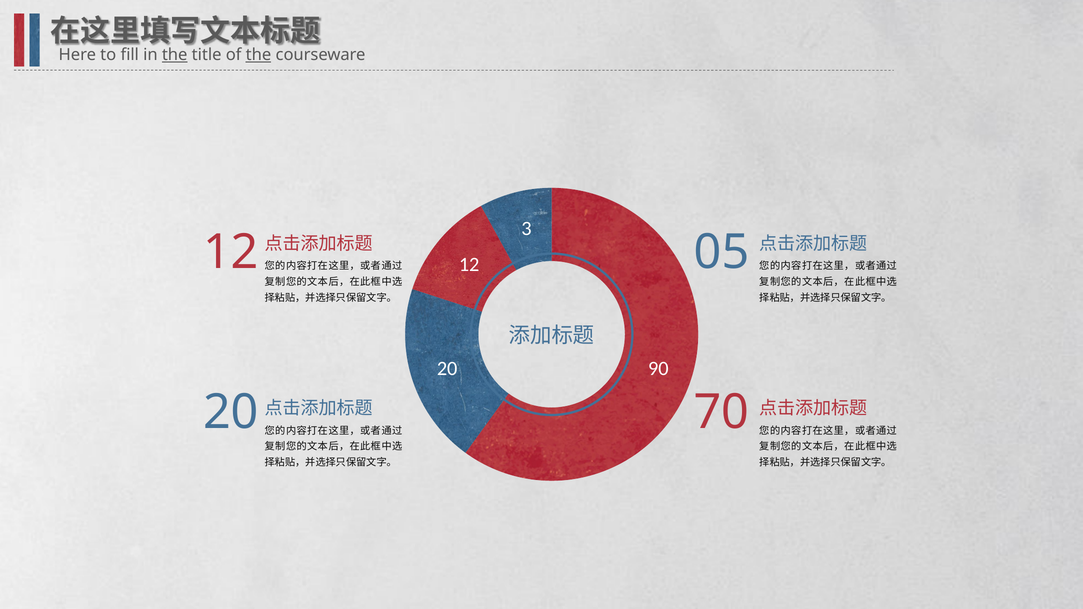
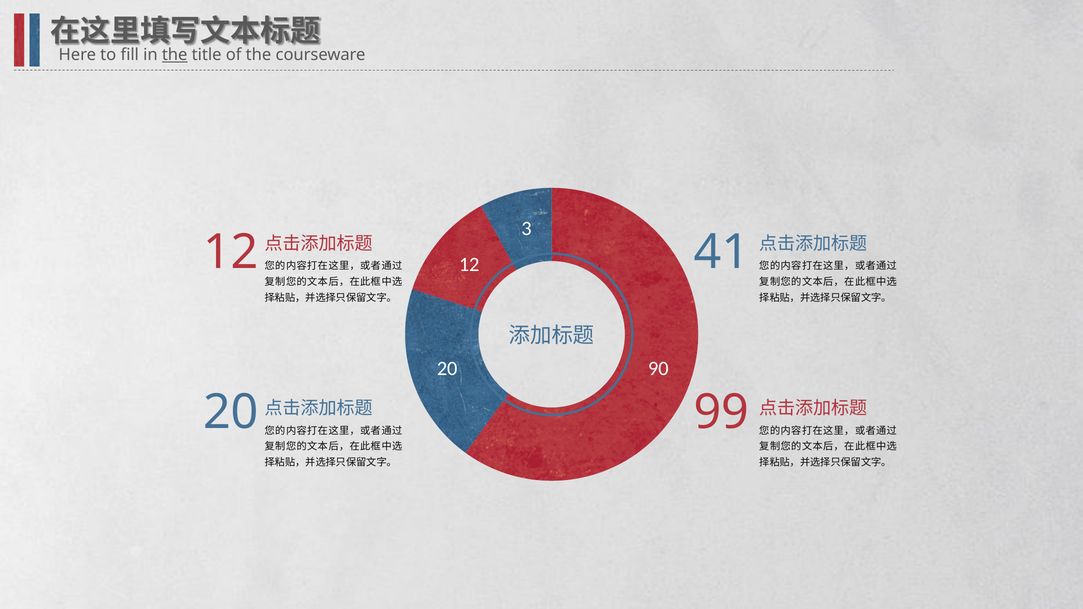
the at (259, 55) underline: present -> none
05: 05 -> 41
70: 70 -> 99
